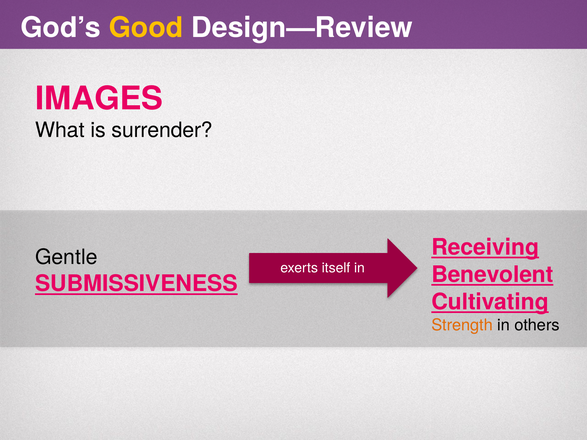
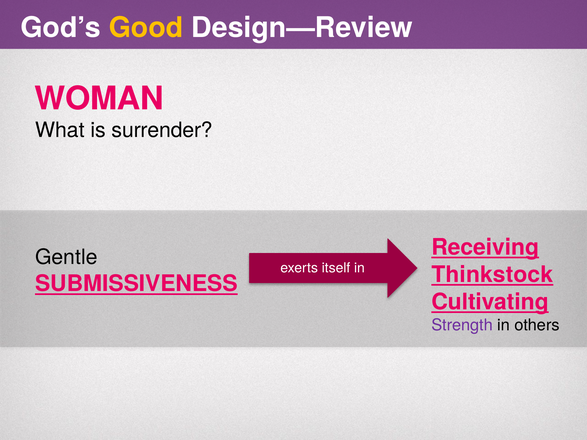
IMAGES: IMAGES -> WOMAN
Benevolent: Benevolent -> Thinkstock
Strength colour: orange -> purple
